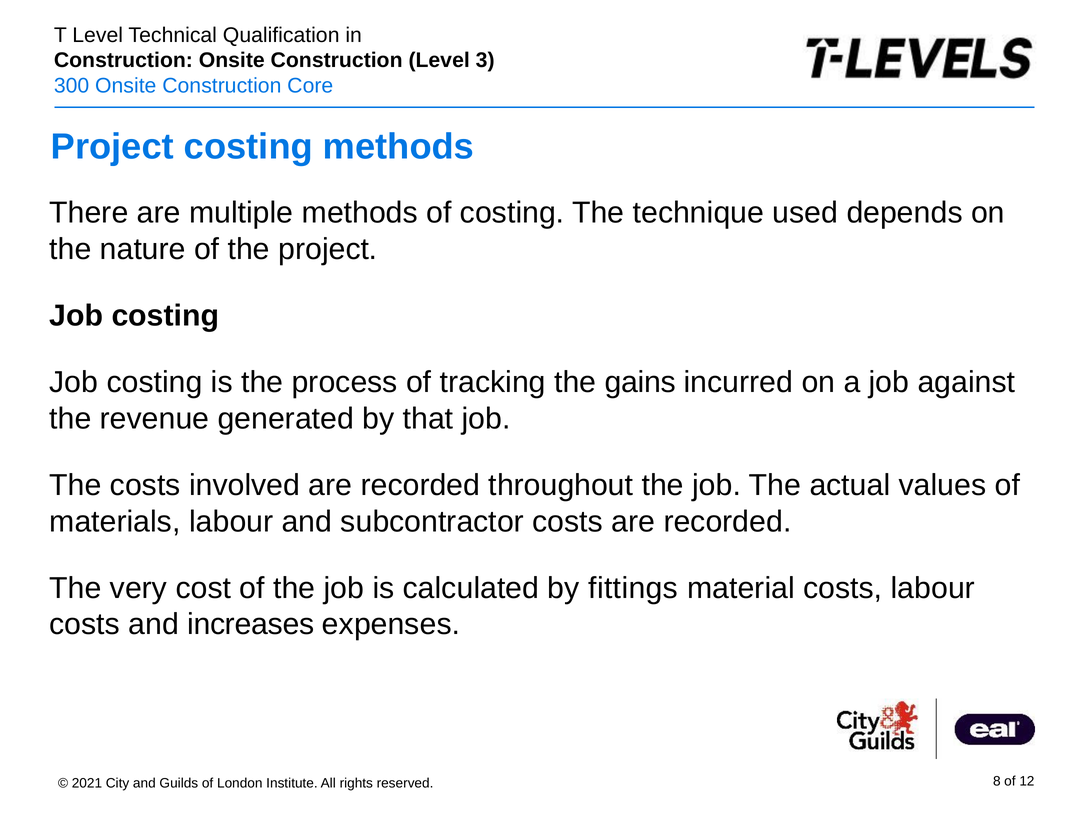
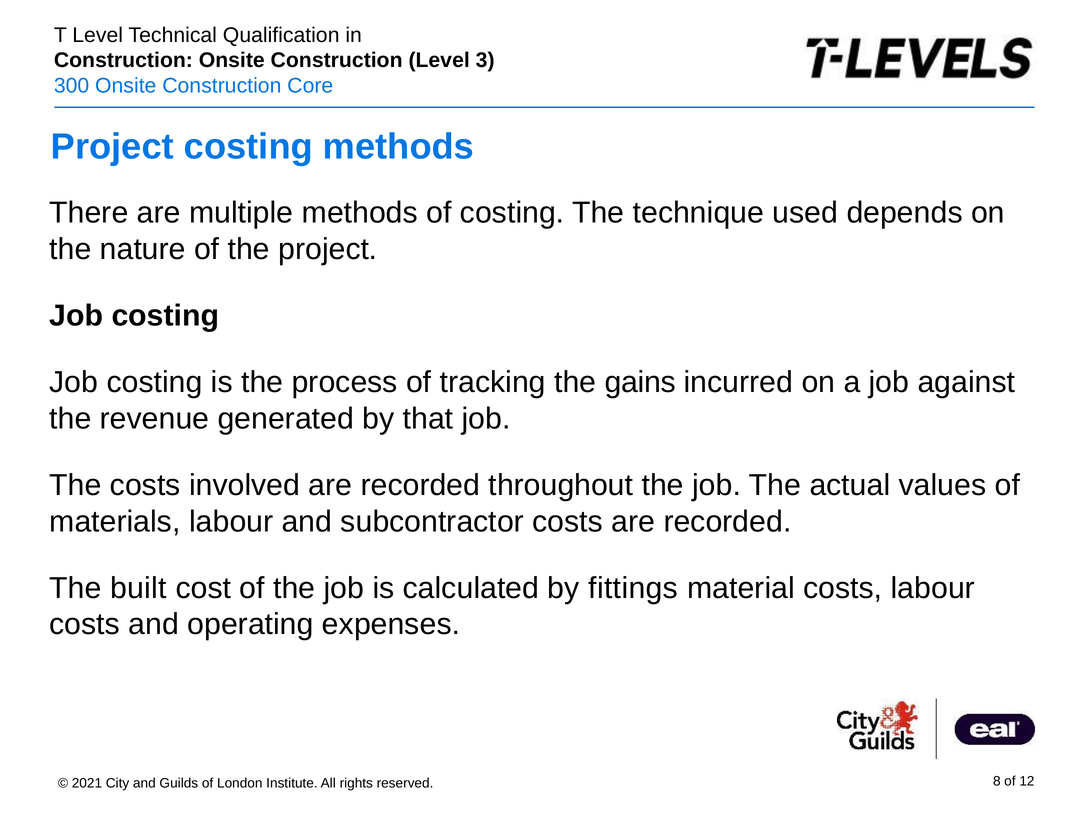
very: very -> built
increases: increases -> operating
